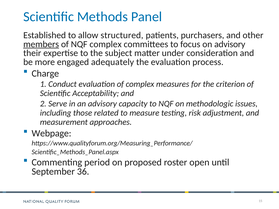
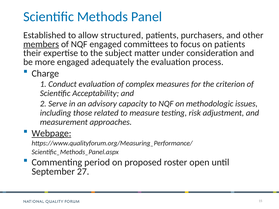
NQF complex: complex -> engaged
on advisory: advisory -> patients
Webpage underline: none -> present
36: 36 -> 27
